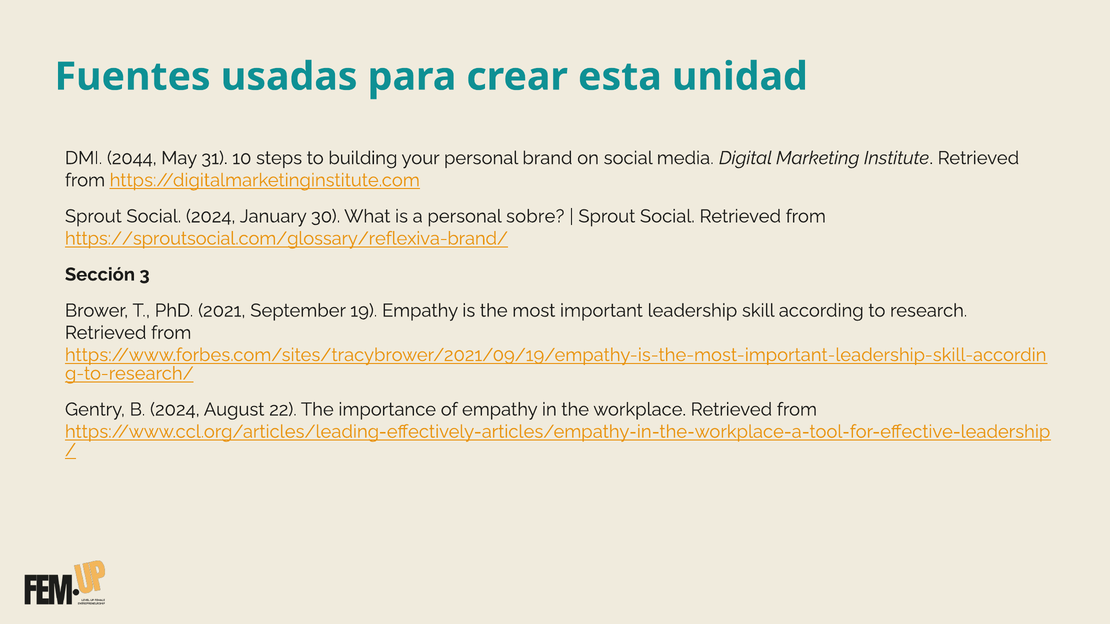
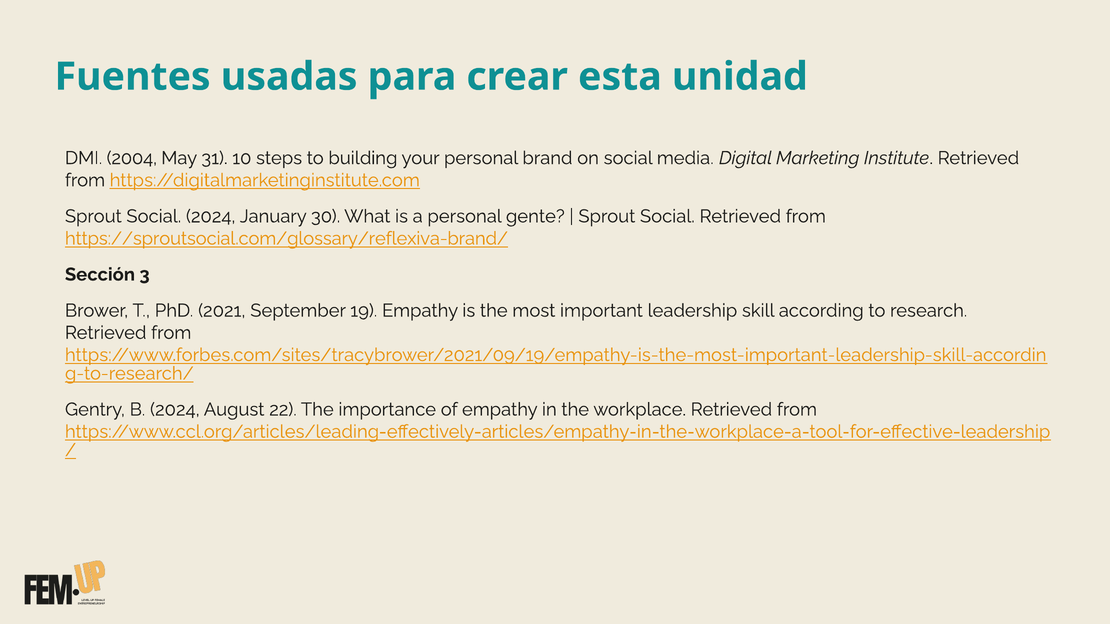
2044: 2044 -> 2004
sobre: sobre -> gente
